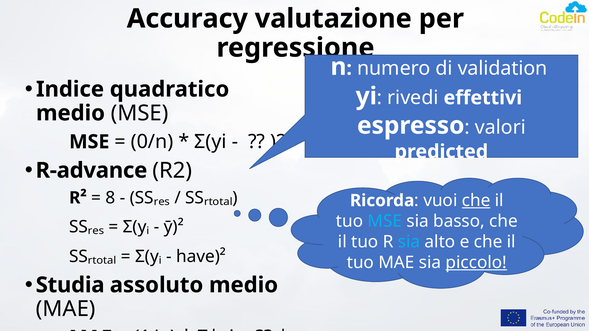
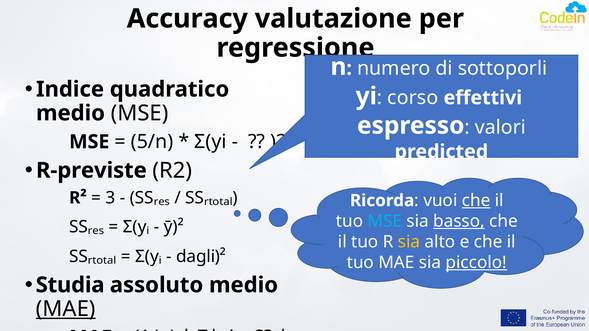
validation: validation -> sottoporli
rivedi: rivedi -> corso
0/n: 0/n -> 5/n
R-advance: R-advance -> R-previste
8: 8 -> 3
basso underline: none -> present
sia at (409, 242) colour: light blue -> yellow
have)²: have)² -> dagli)²
MAE at (66, 309) underline: none -> present
